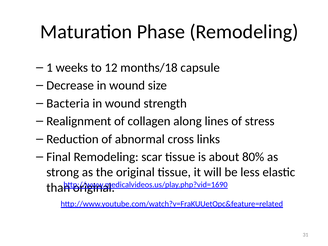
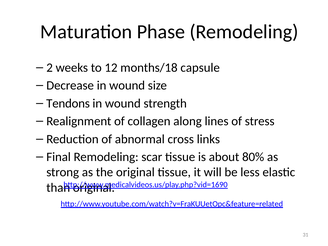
1: 1 -> 2
Bacteria: Bacteria -> Tendons
